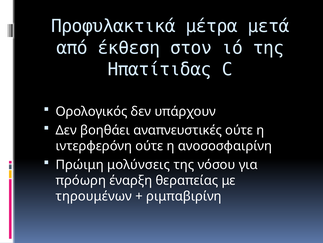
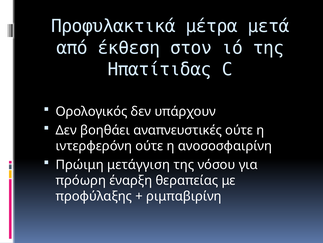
μολύνσεις: μολύνσεις -> μετάγγιση
τηρουμένων: τηρουμένων -> προφύλαξης
